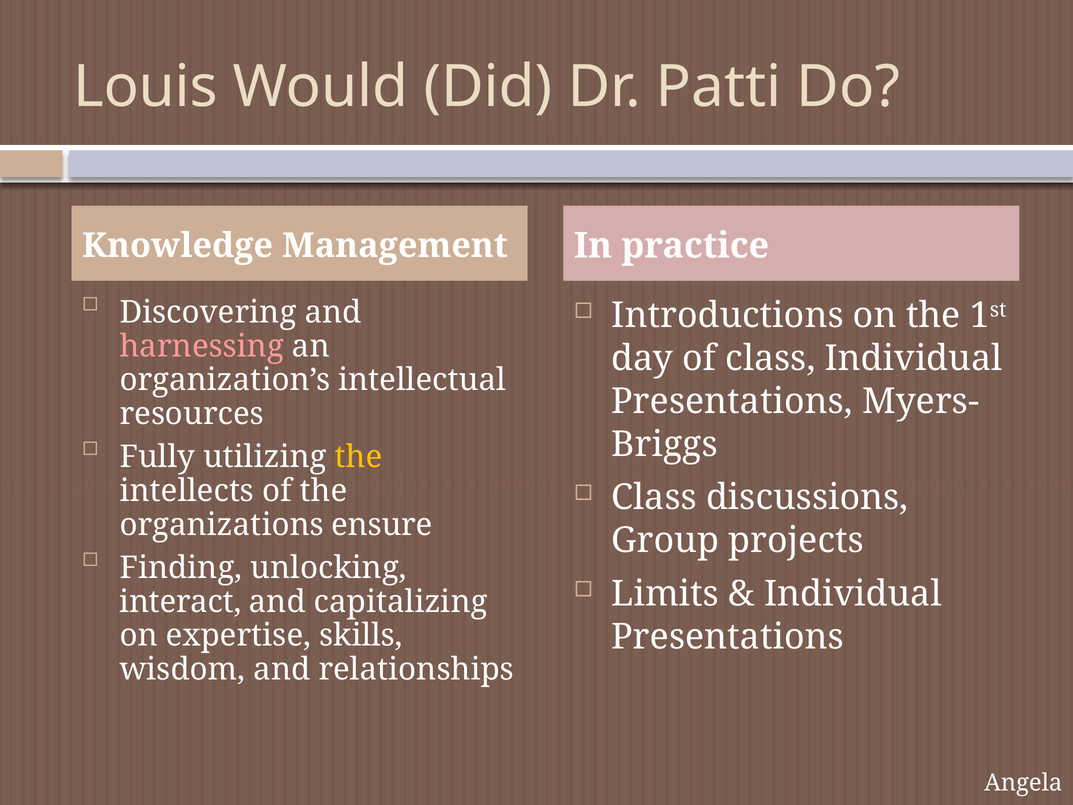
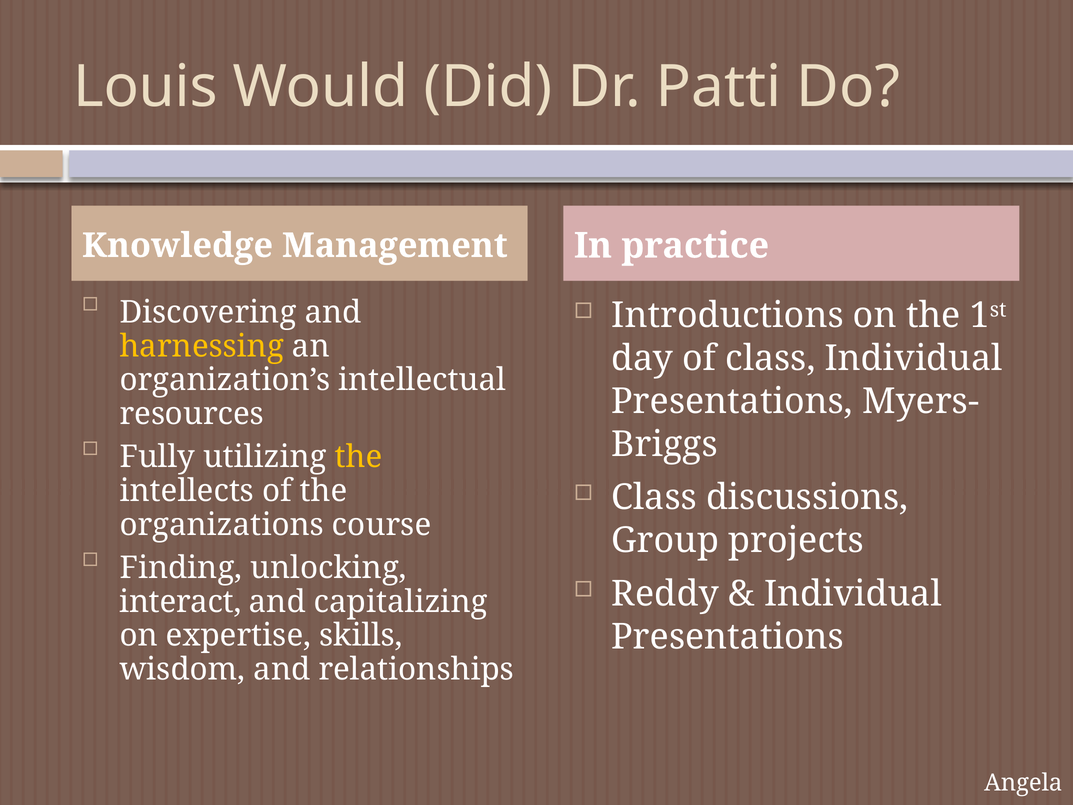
harnessing colour: pink -> yellow
ensure: ensure -> course
Limits: Limits -> Reddy
